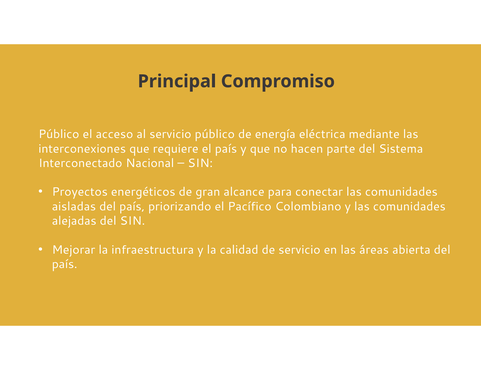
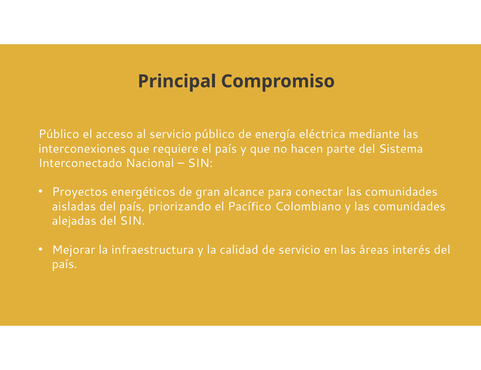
abierta: abierta -> interés
